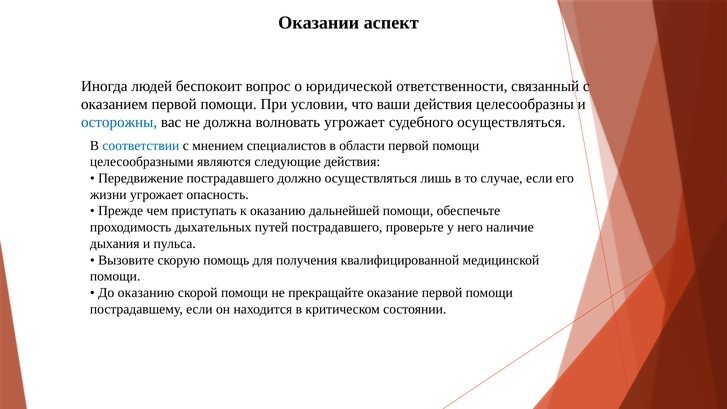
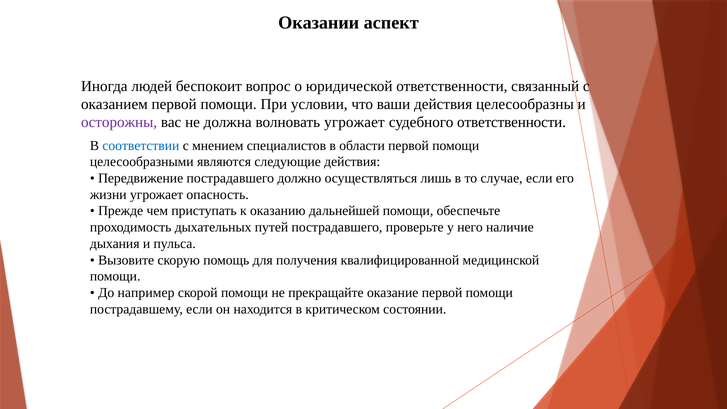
осторожны colour: blue -> purple
судебного осуществляться: осуществляться -> ответственности
До оказанию: оказанию -> например
